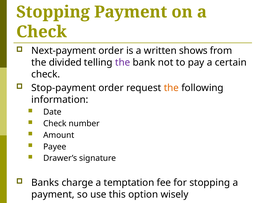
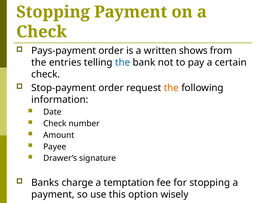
Next-payment: Next-payment -> Pays-payment
divided: divided -> entries
the at (123, 62) colour: purple -> blue
